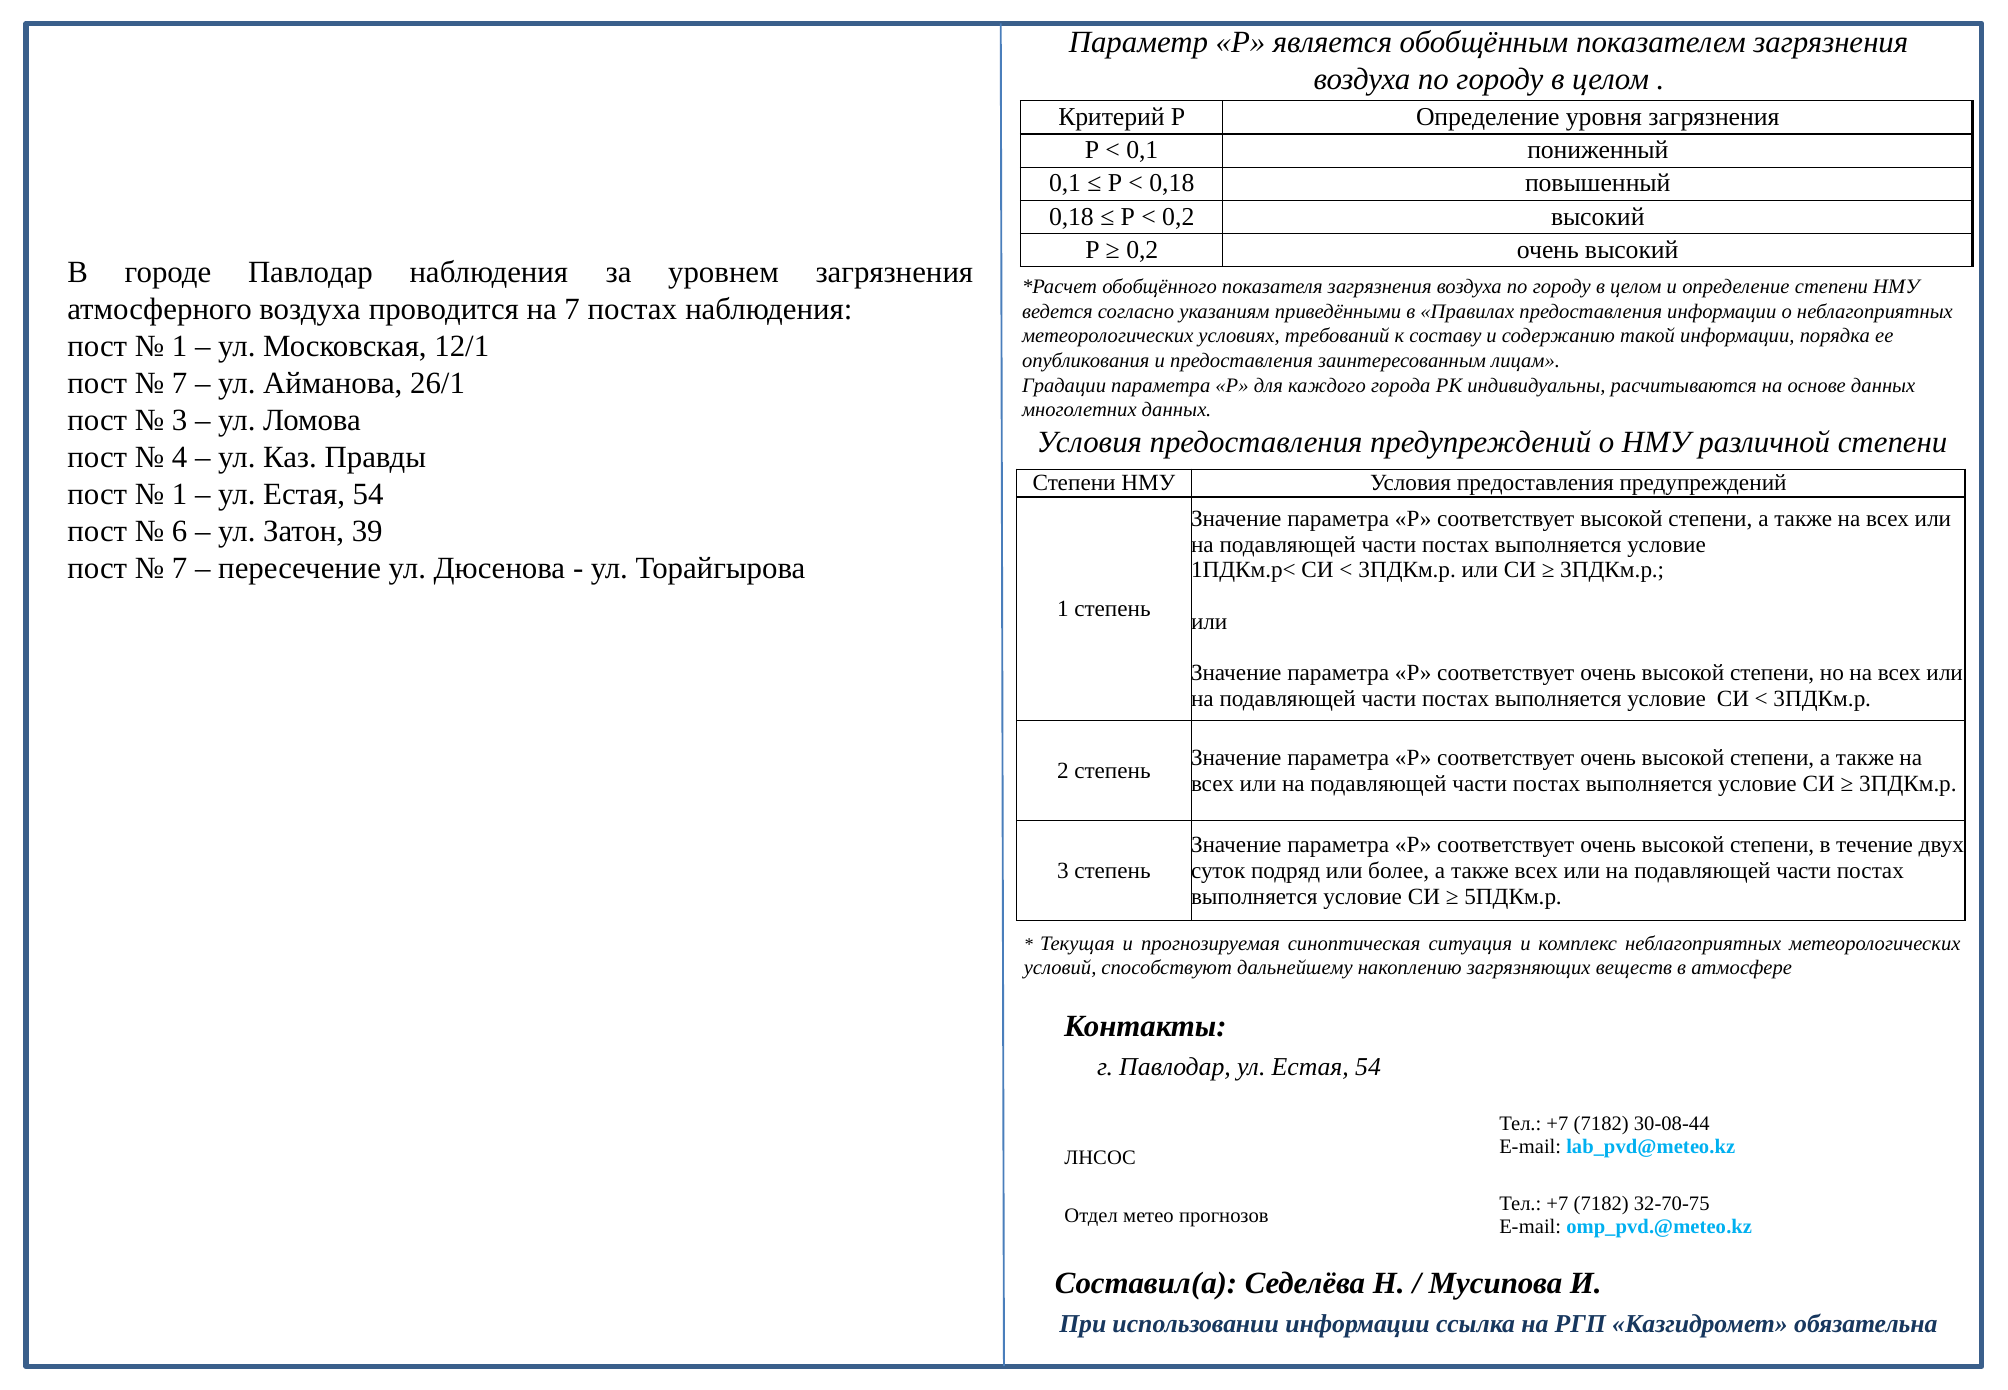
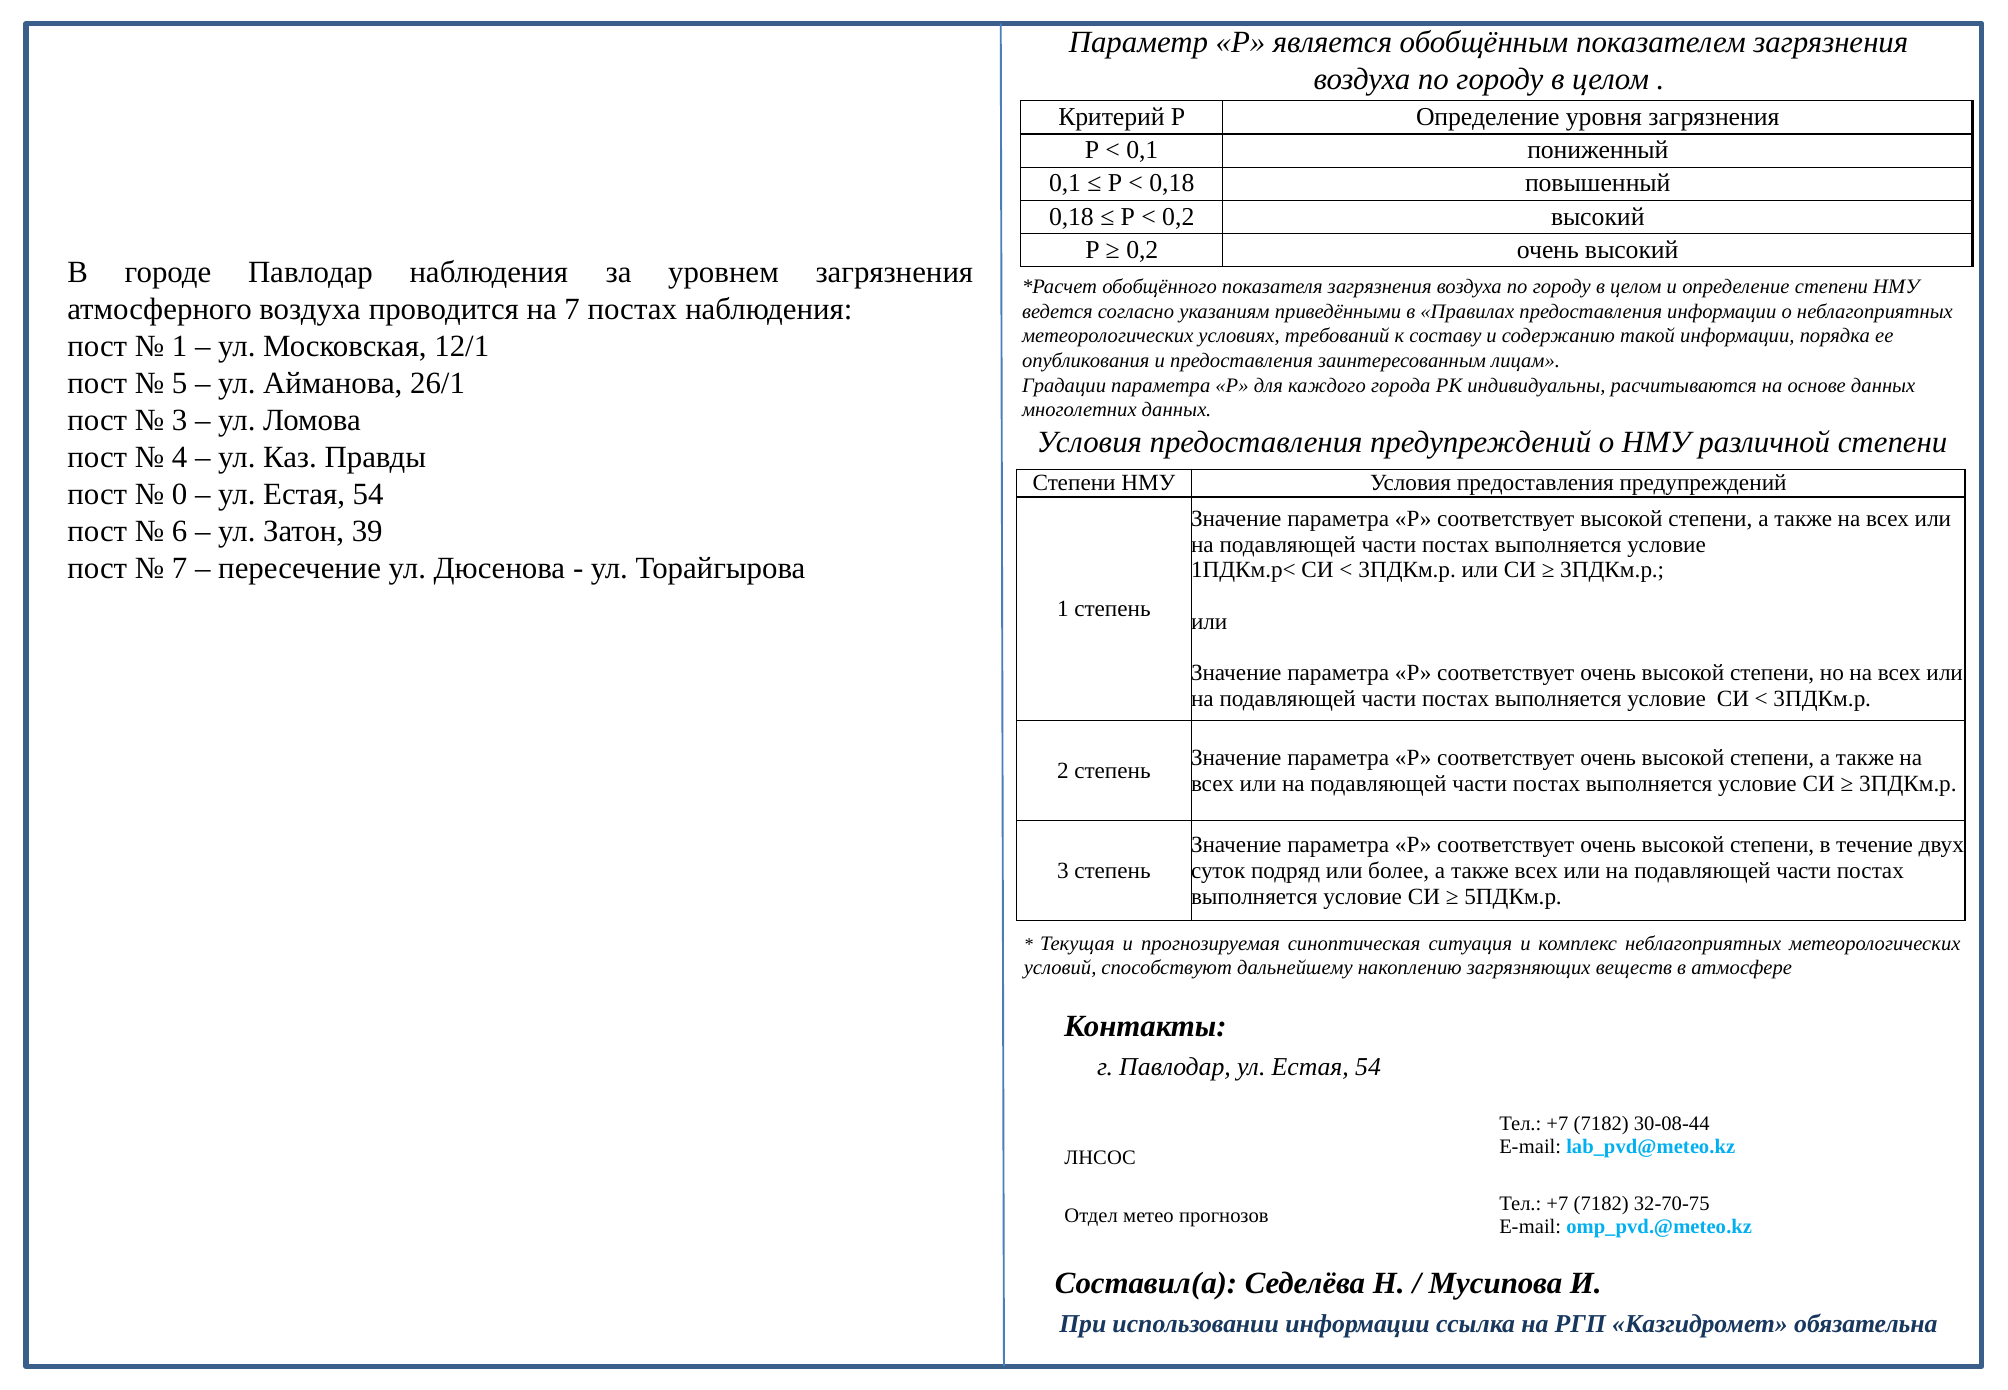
7 at (180, 384): 7 -> 5
1 at (180, 495): 1 -> 0
